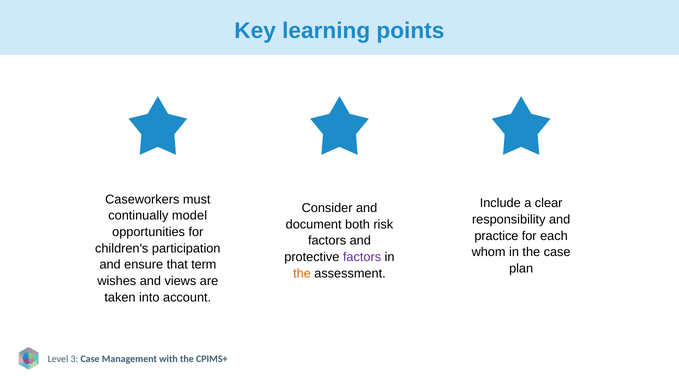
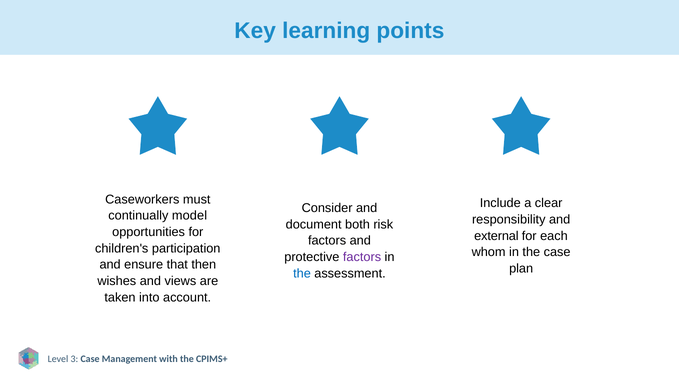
practice: practice -> external
term: term -> then
the at (302, 273) colour: orange -> blue
